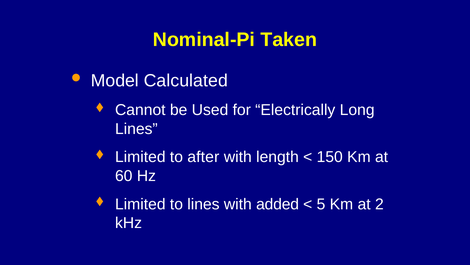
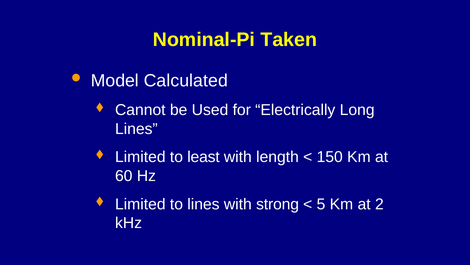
after: after -> least
added: added -> strong
